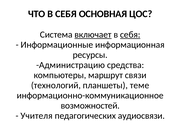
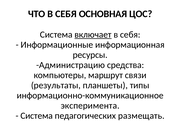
себя at (130, 35) underline: present -> none
технологий: технологий -> результаты
теме: теме -> типы
возможностей: возможностей -> эксперимента
Учителя at (37, 116): Учителя -> Система
аудиосвязи: аудиосвязи -> размещать
